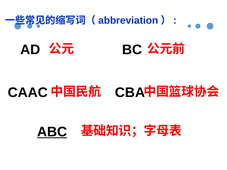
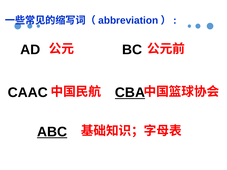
CBA underline: none -> present
